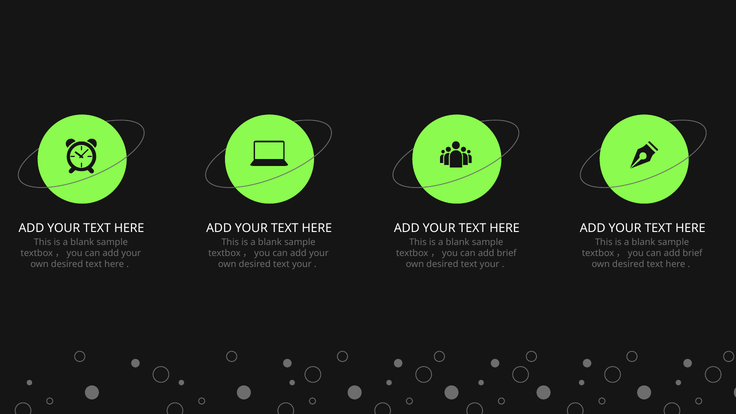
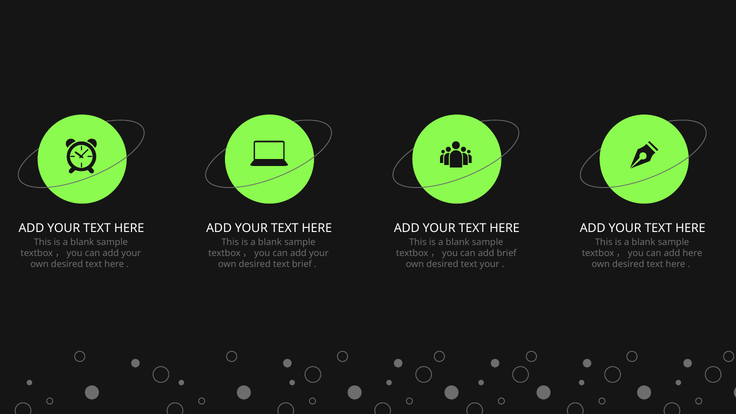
brief at (692, 253): brief -> here
your at (302, 264): your -> brief
